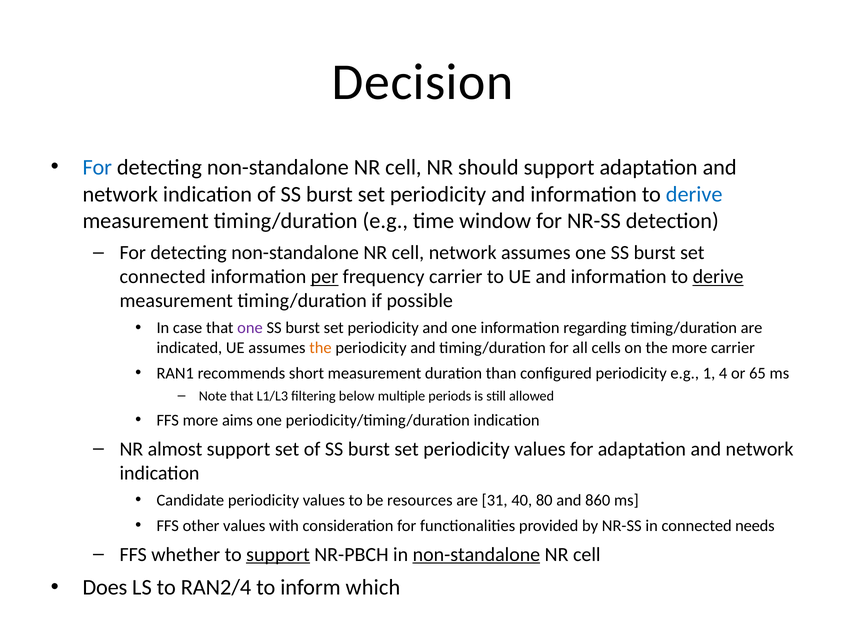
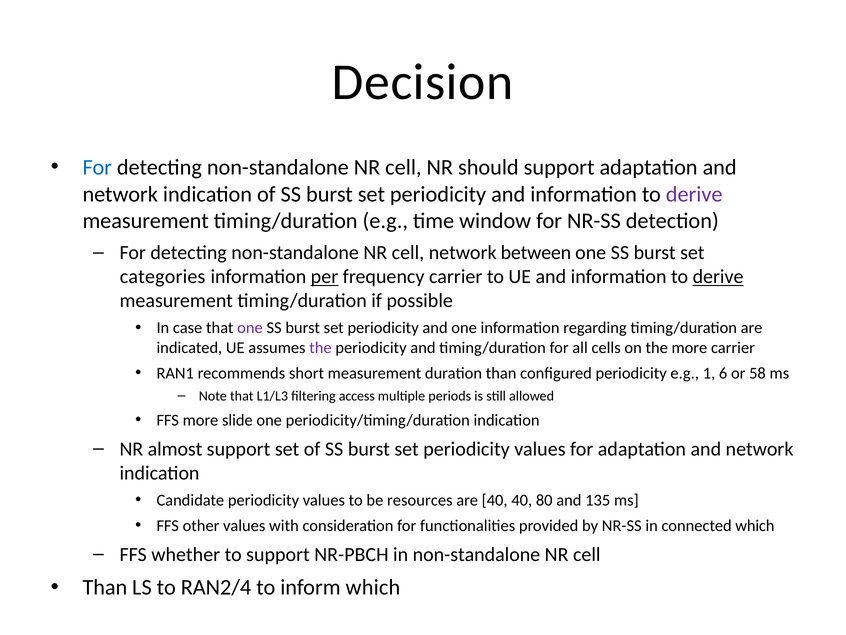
derive at (694, 194) colour: blue -> purple
network assumes: assumes -> between
connected at (163, 277): connected -> categories
the at (320, 348) colour: orange -> purple
4: 4 -> 6
65: 65 -> 58
below: below -> access
aims: aims -> slide
are 31: 31 -> 40
860: 860 -> 135
connected needs: needs -> which
support at (278, 554) underline: present -> none
non-standalone at (476, 554) underline: present -> none
Does at (105, 587): Does -> Than
